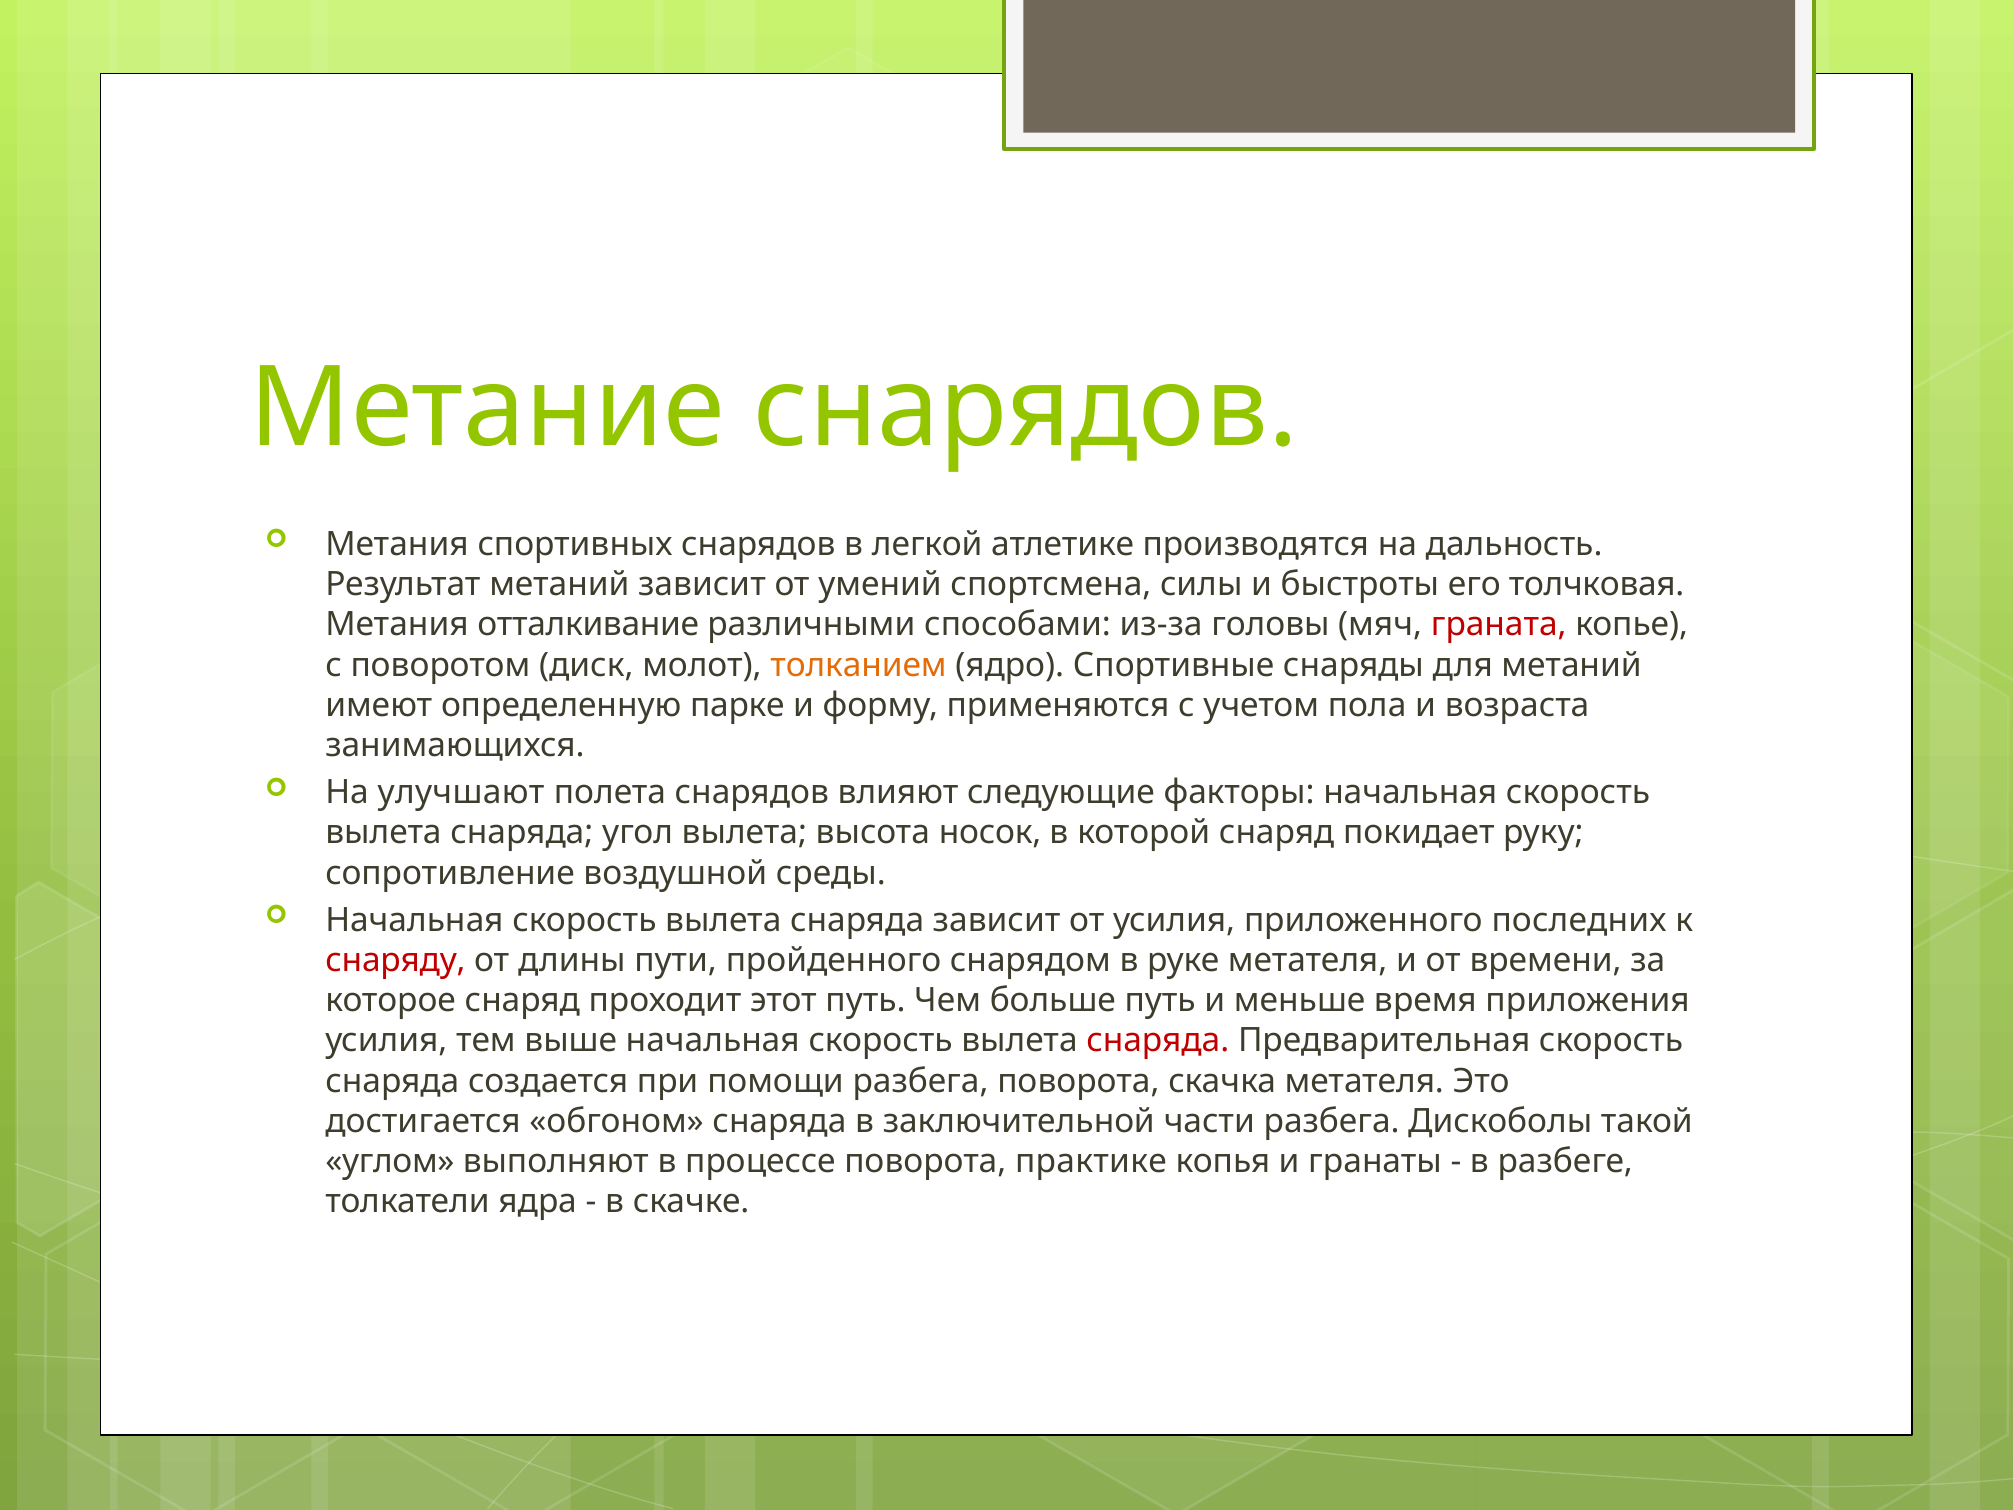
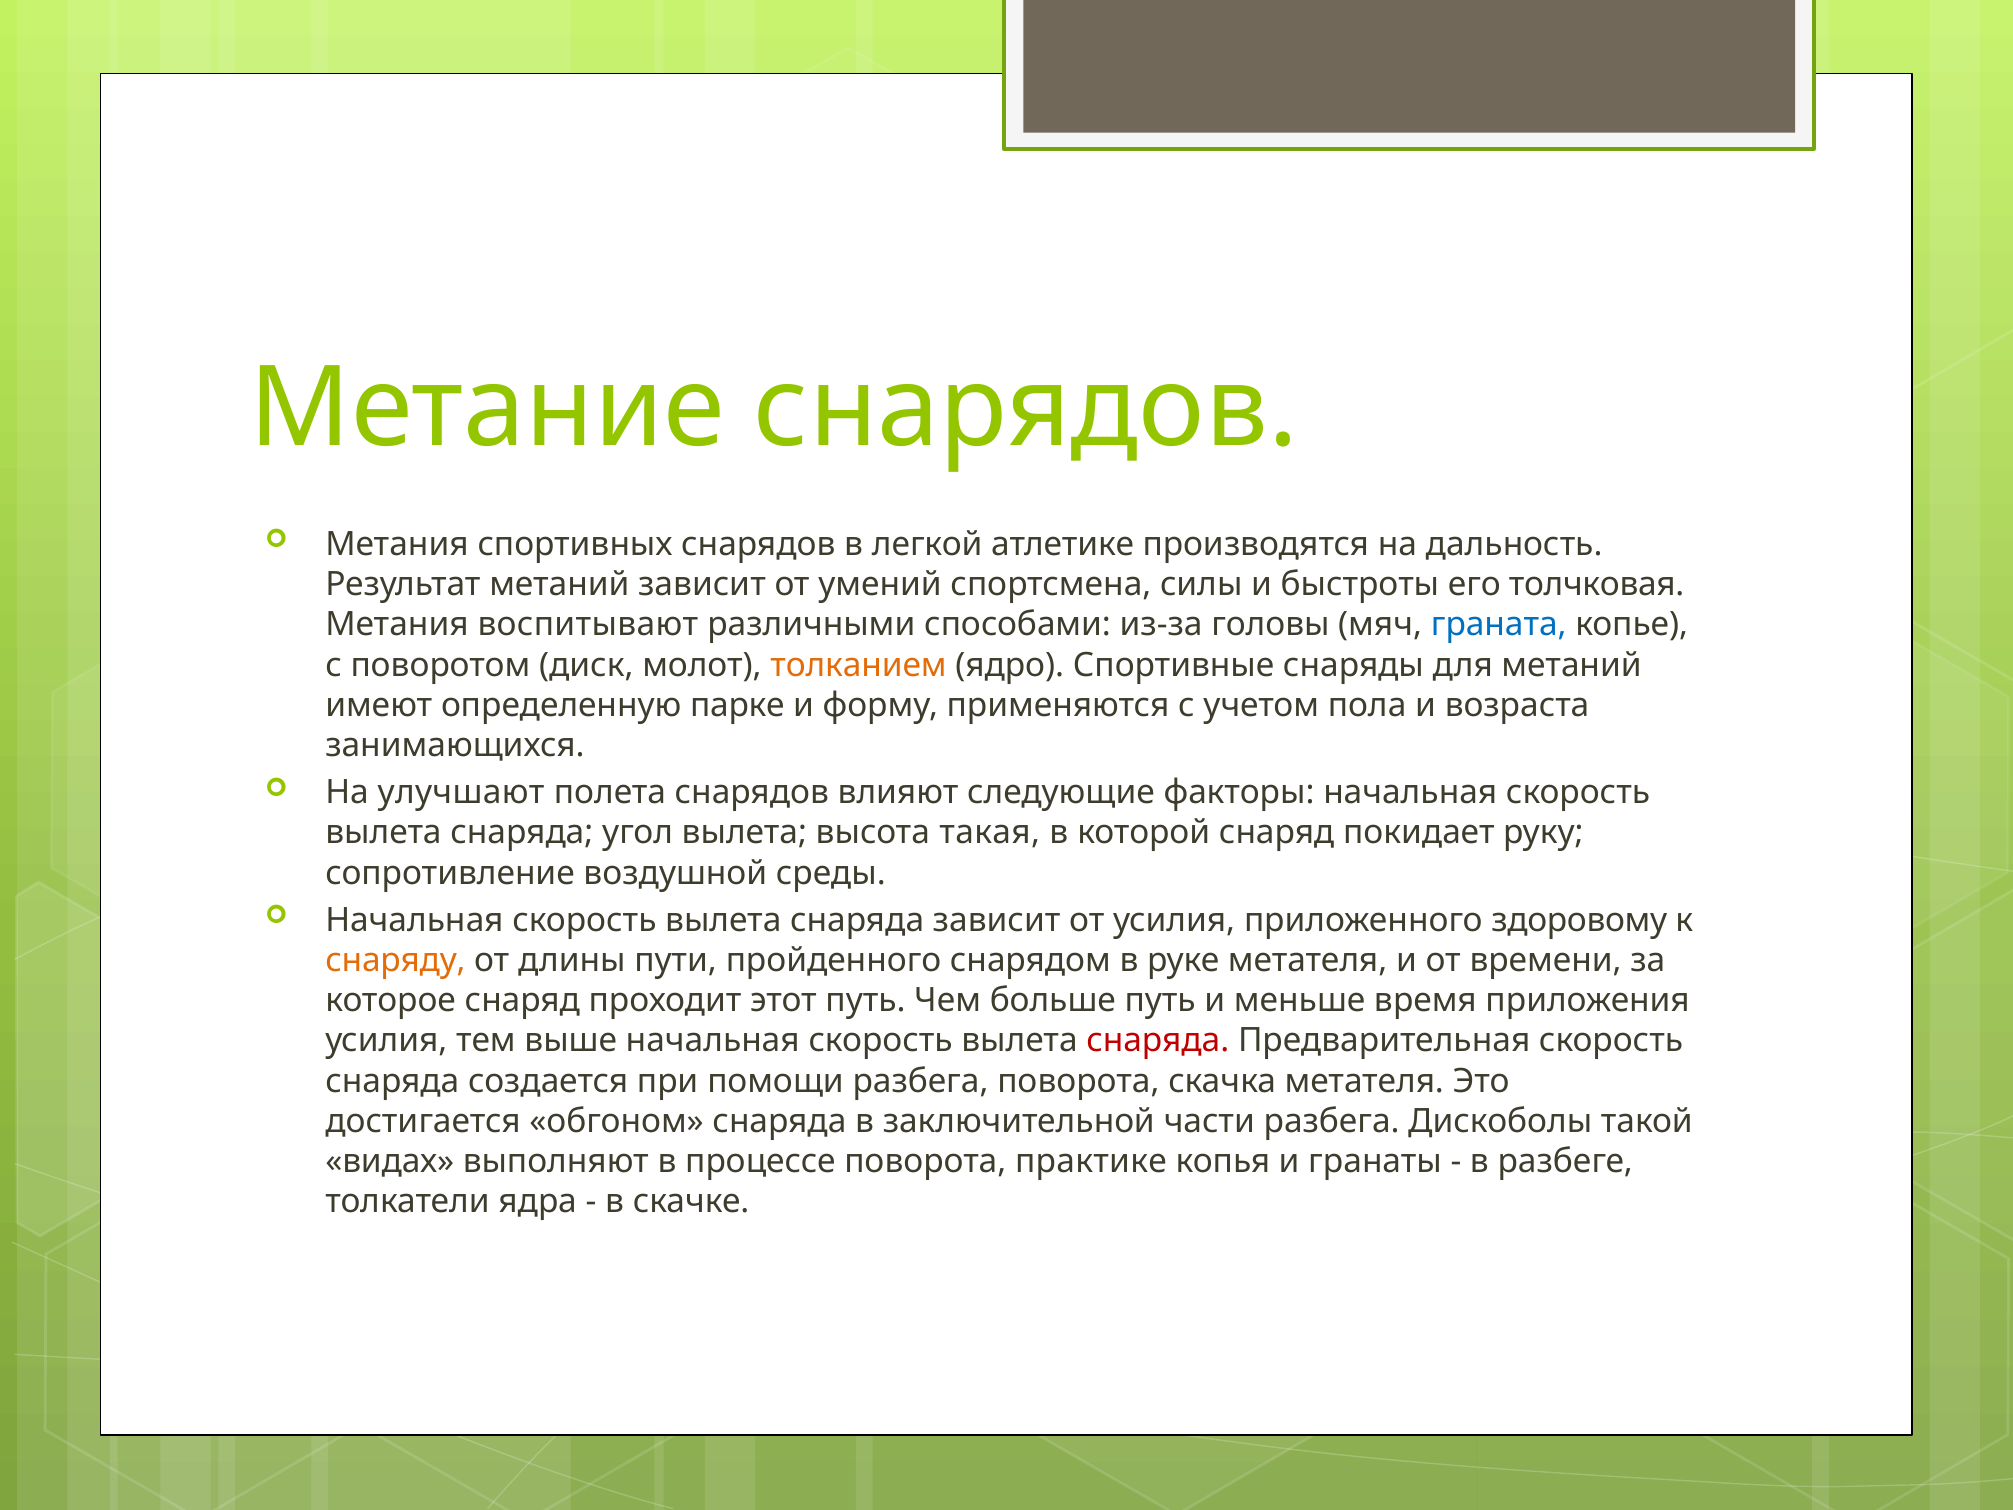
отталкивание: отталкивание -> воспитывают
граната colour: red -> blue
носок: носок -> такая
последних: последних -> здоровому
снаряду colour: red -> orange
углом: углом -> видах
